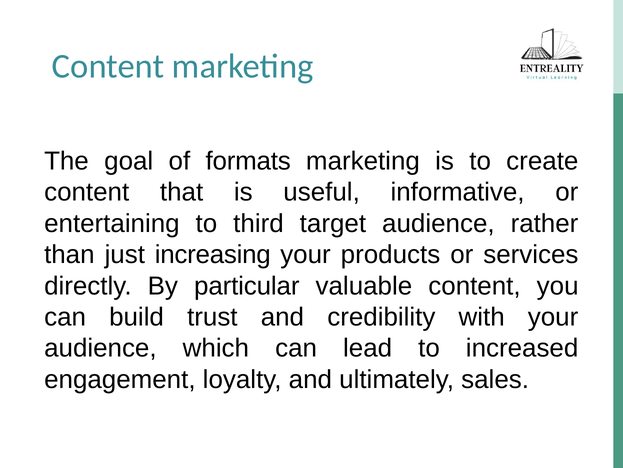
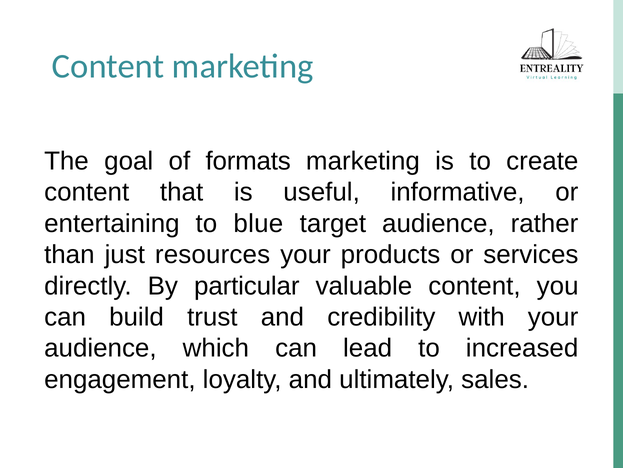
third: third -> blue
increasing: increasing -> resources
